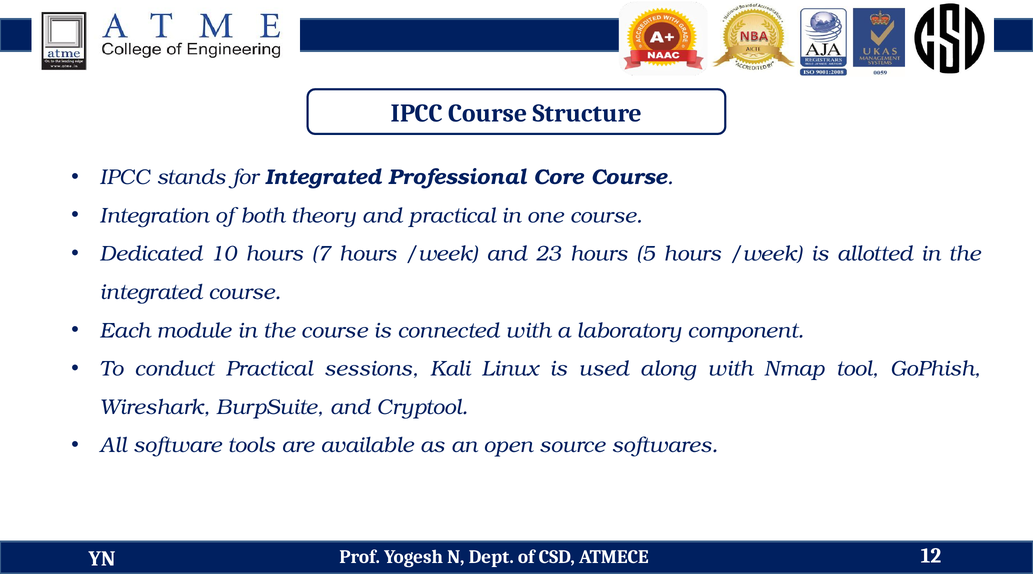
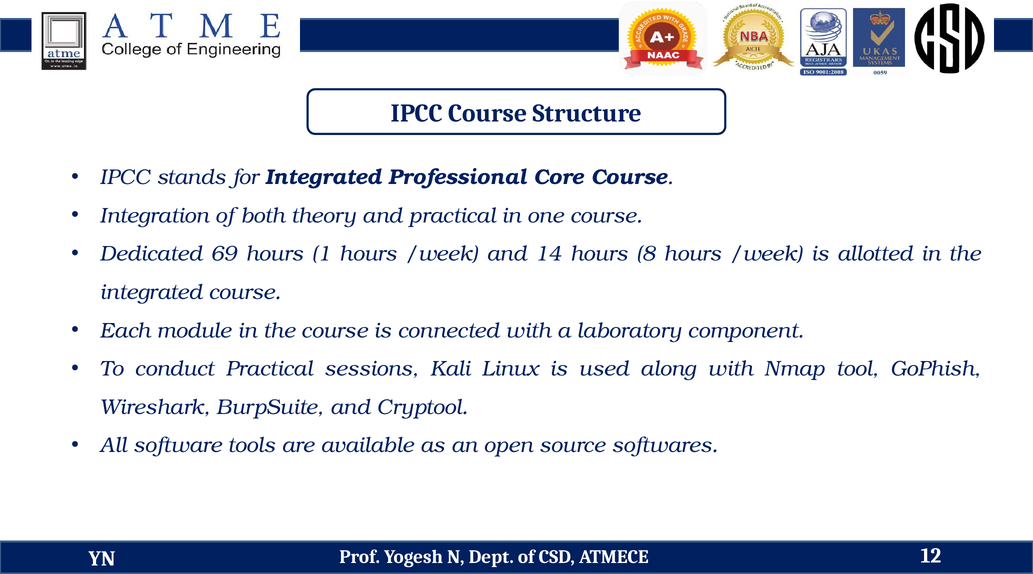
10: 10 -> 69
7: 7 -> 1
23: 23 -> 14
5: 5 -> 8
